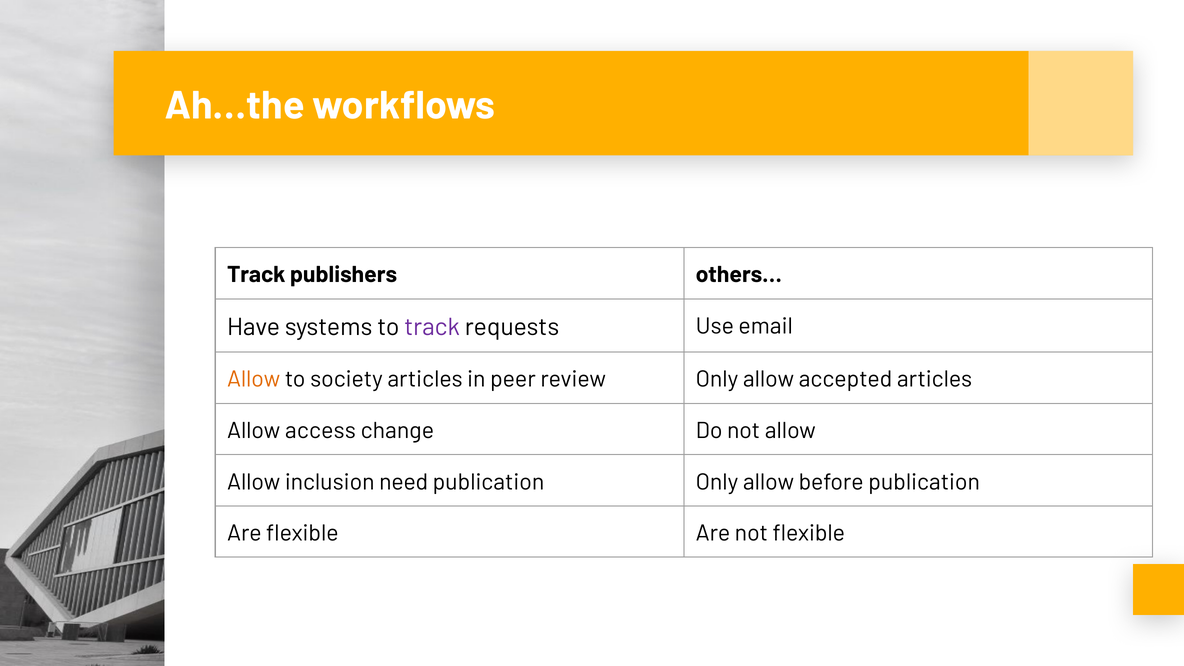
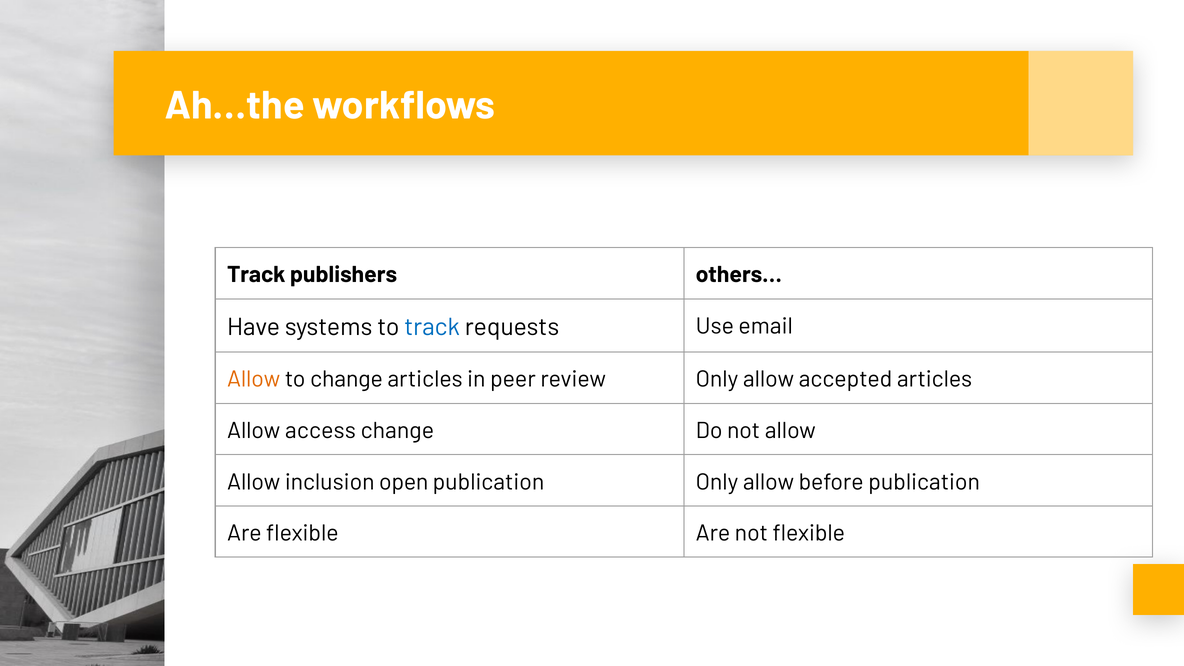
track at (432, 327) colour: purple -> blue
to society: society -> change
need: need -> open
